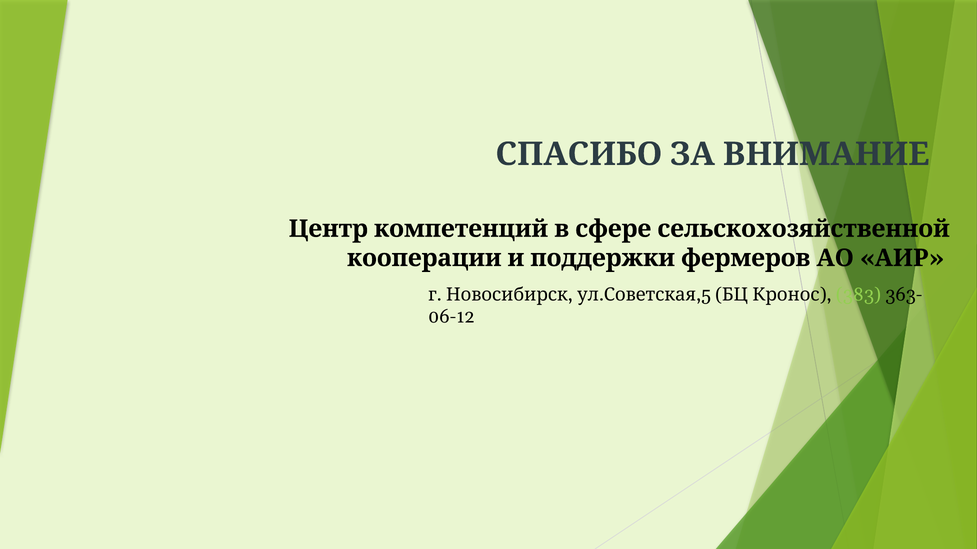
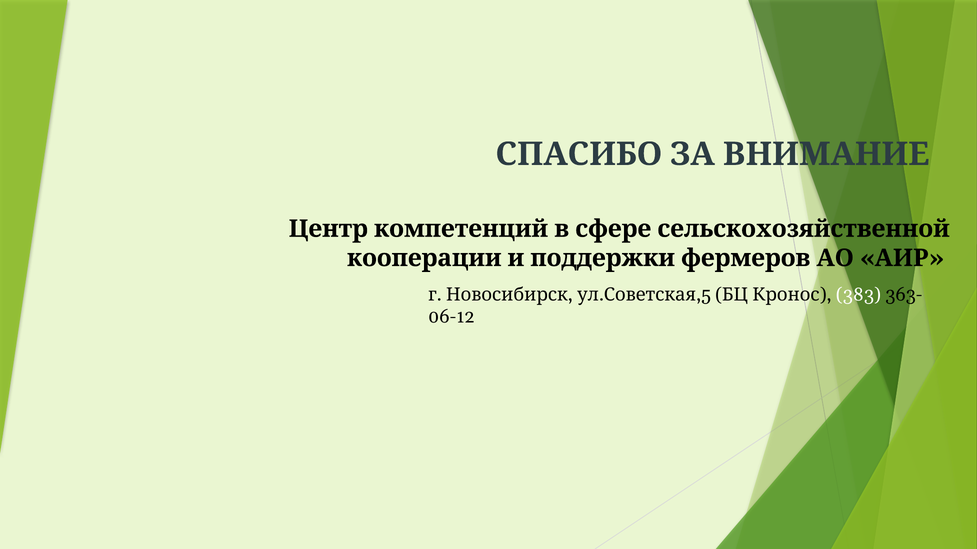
383 colour: light green -> white
